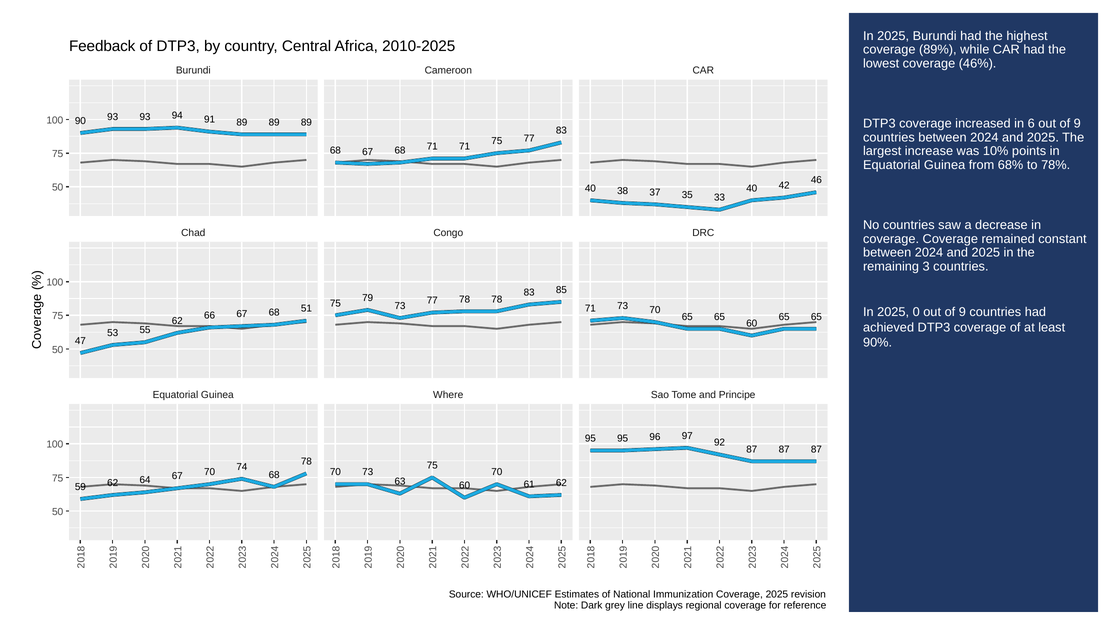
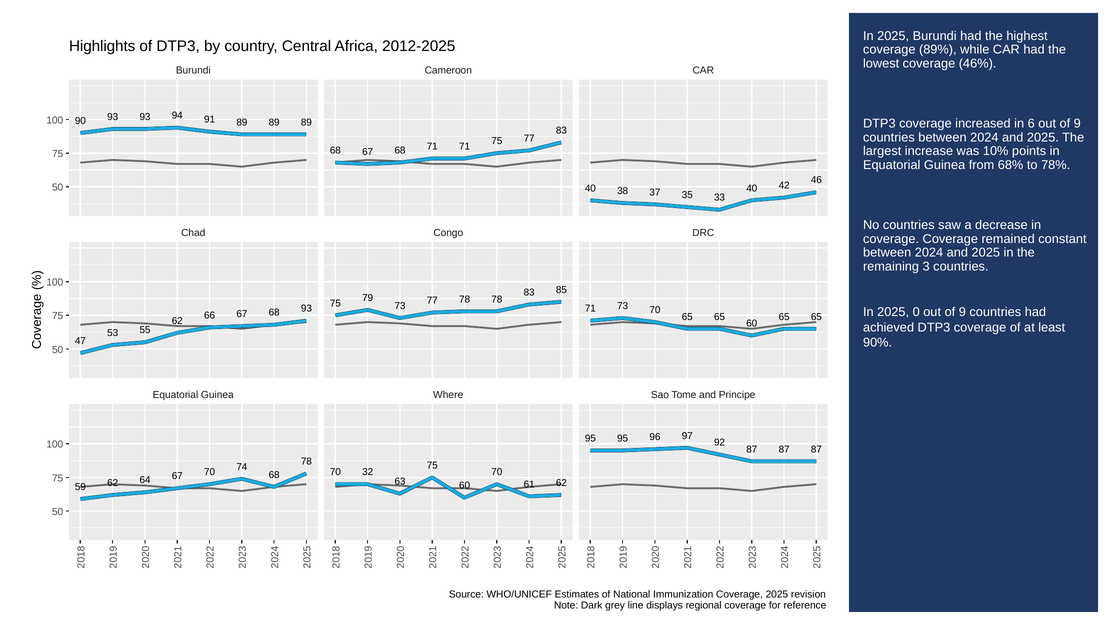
Feedback: Feedback -> Highlights
2010-2025: 2010-2025 -> 2012-2025
68 51: 51 -> 93
70 73: 73 -> 32
